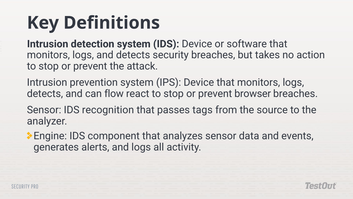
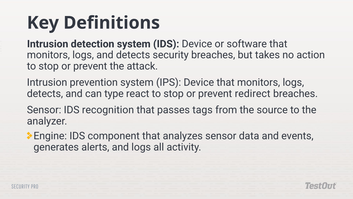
flow: flow -> type
browser: browser -> redirect
